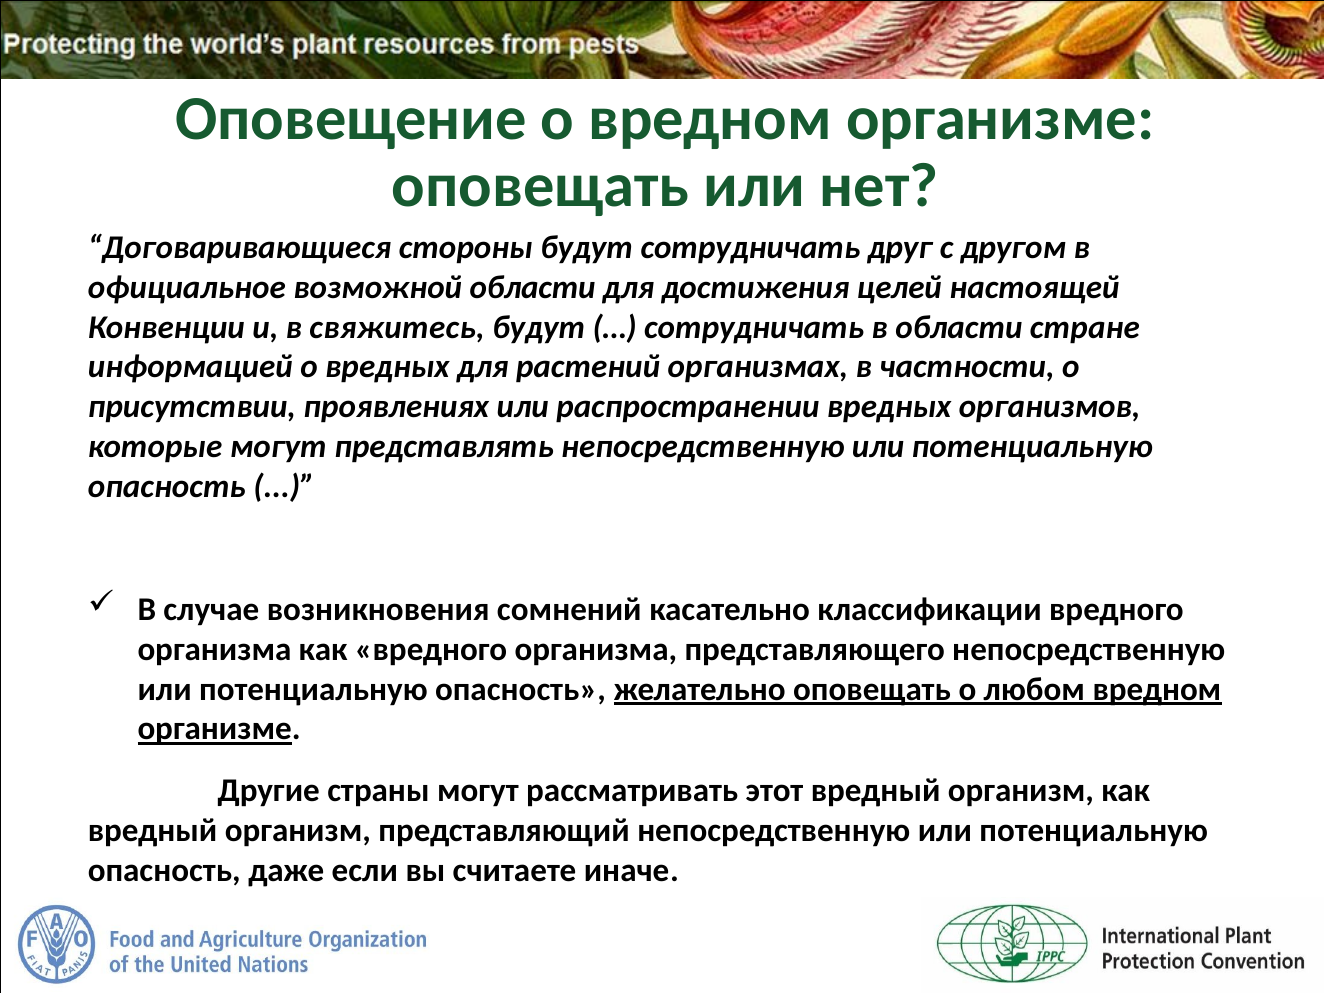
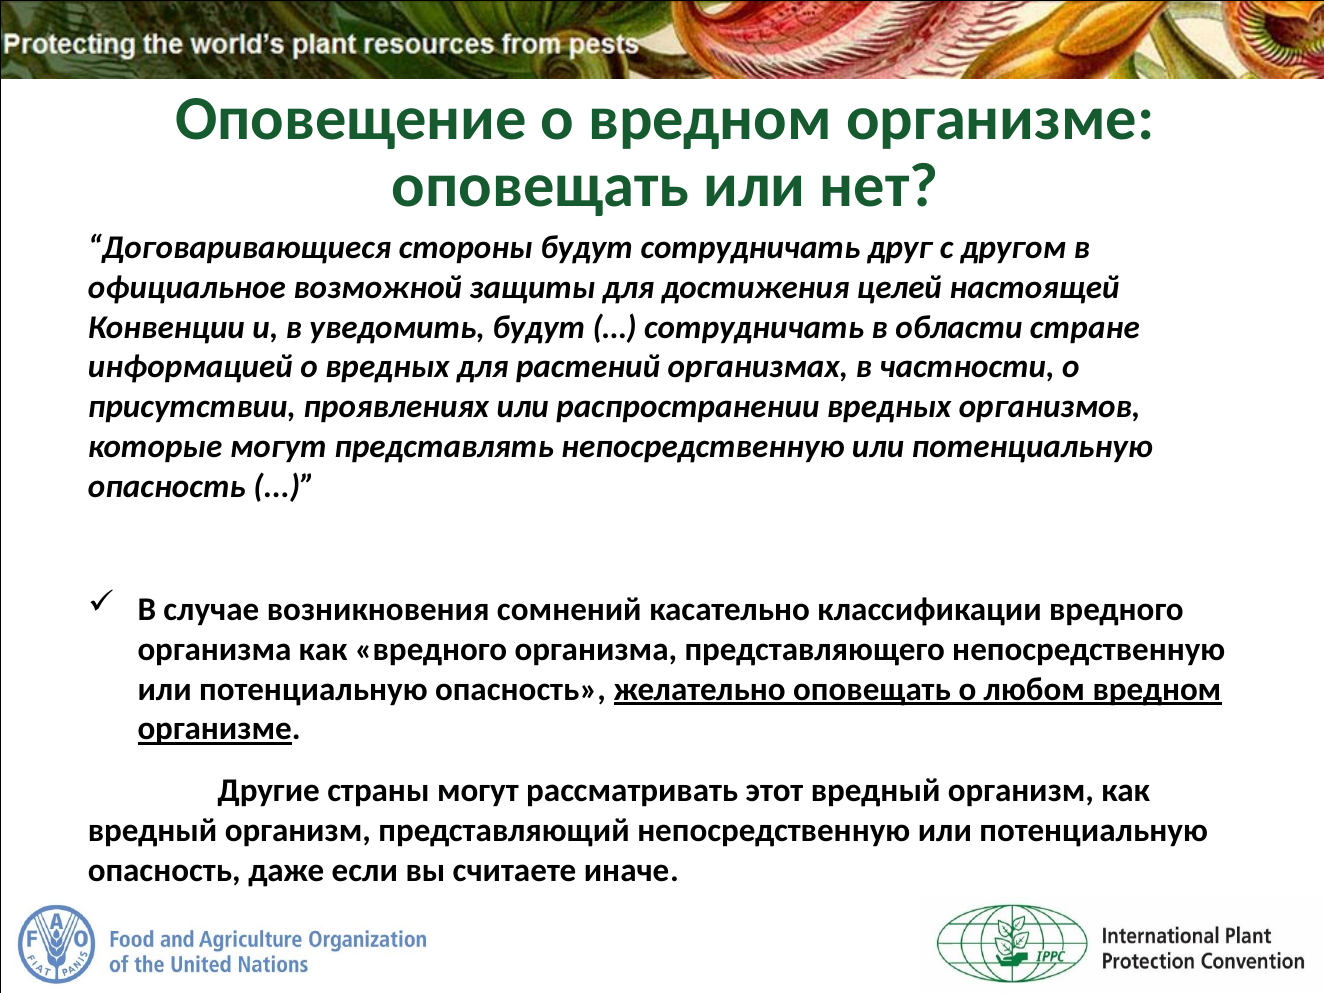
возможной области: области -> защиты
свяжитесь: свяжитесь -> уведомить
